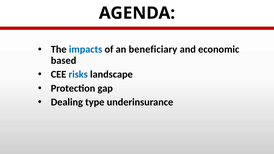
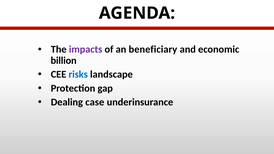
impacts colour: blue -> purple
based: based -> billion
type: type -> case
